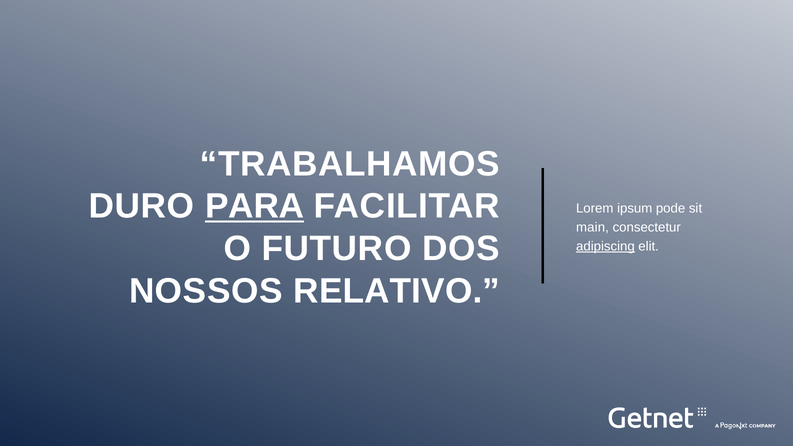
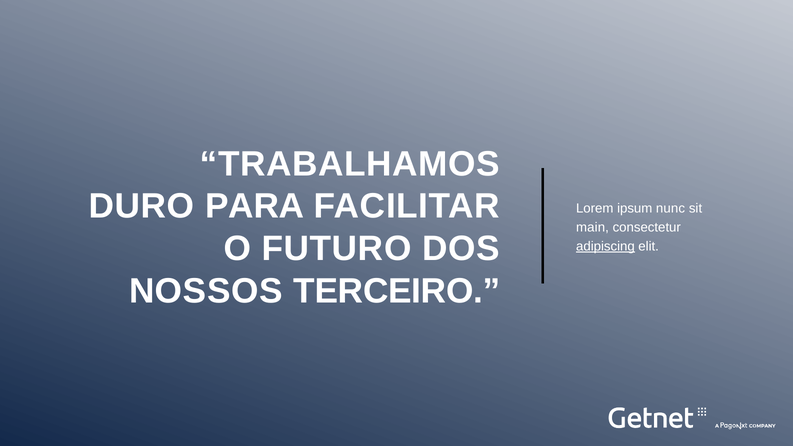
PARA underline: present -> none
pode: pode -> nunc
RELATIVO: RELATIVO -> TERCEIRO
